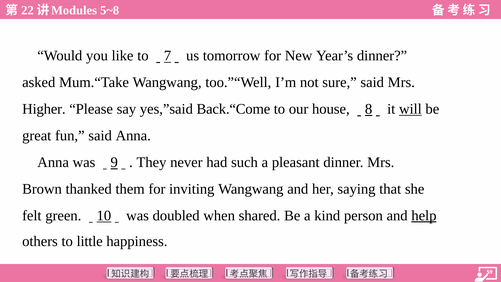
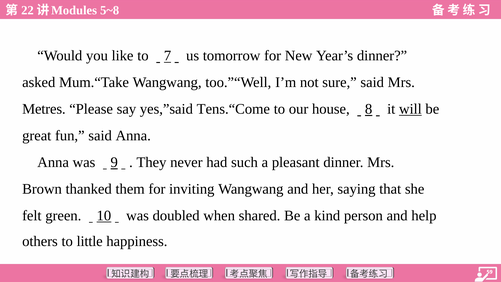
Higher: Higher -> Metres
Back.“Come: Back.“Come -> Tens.“Come
help underline: present -> none
